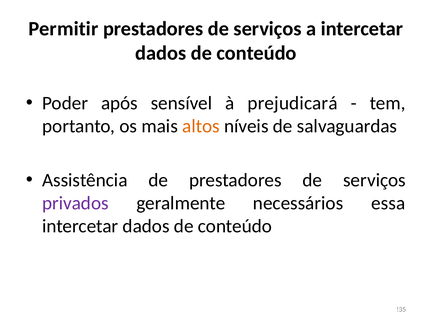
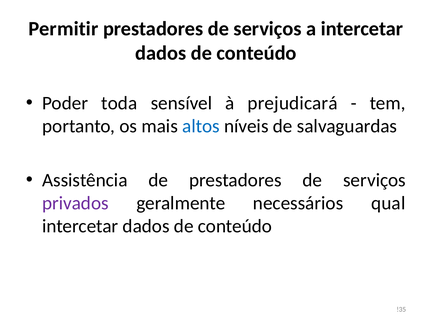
após: após -> toda
altos colour: orange -> blue
essa: essa -> qual
